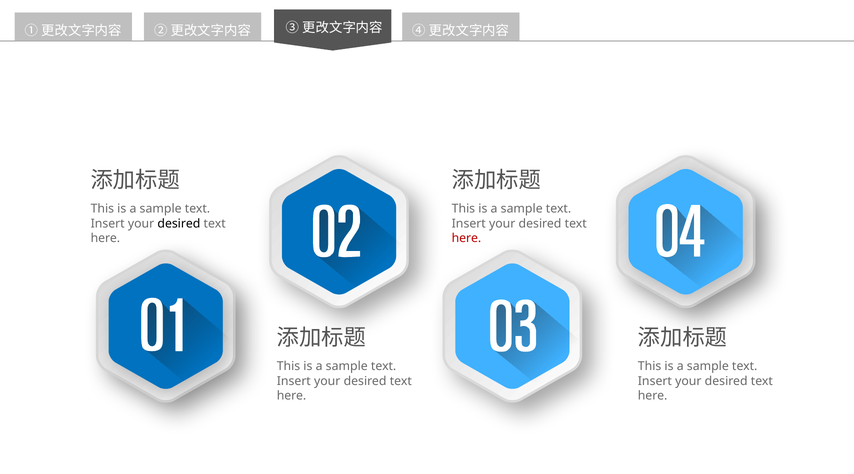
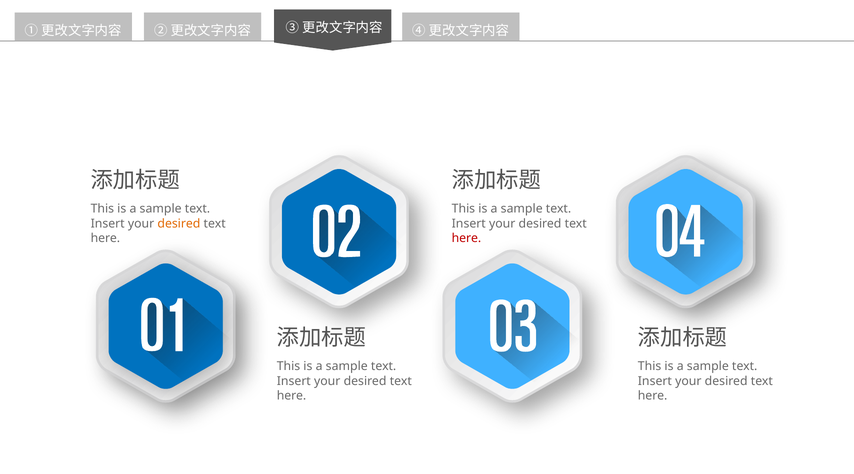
desired at (179, 224) colour: black -> orange
